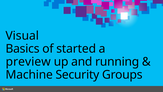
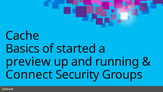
Visual: Visual -> Cache
Machine: Machine -> Connect
